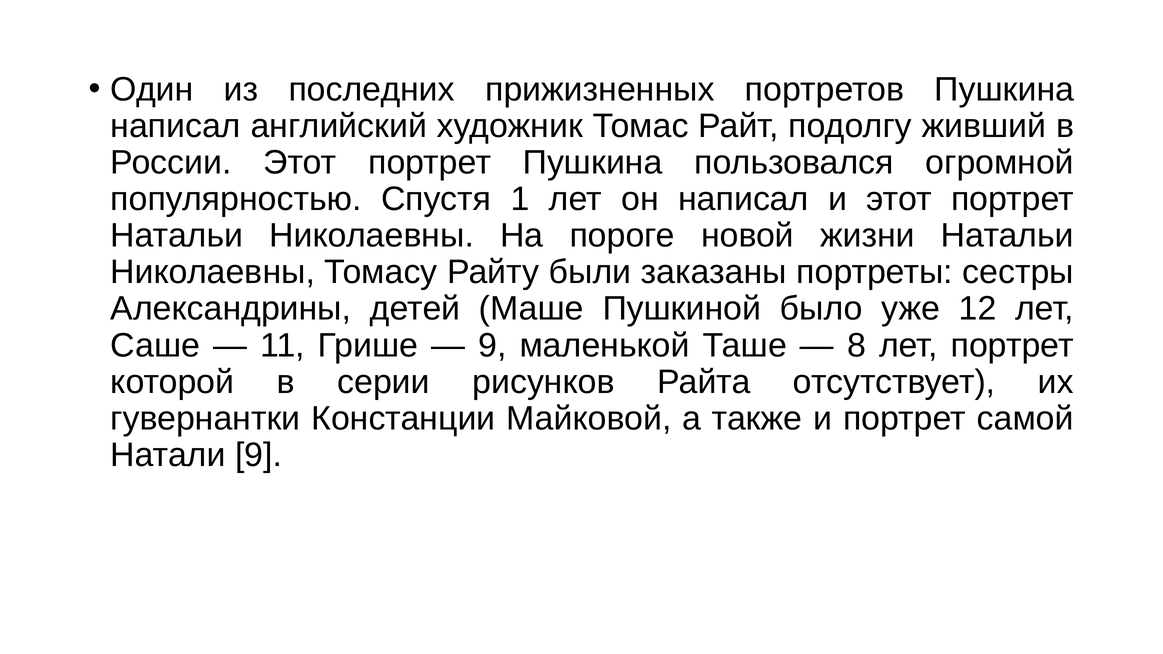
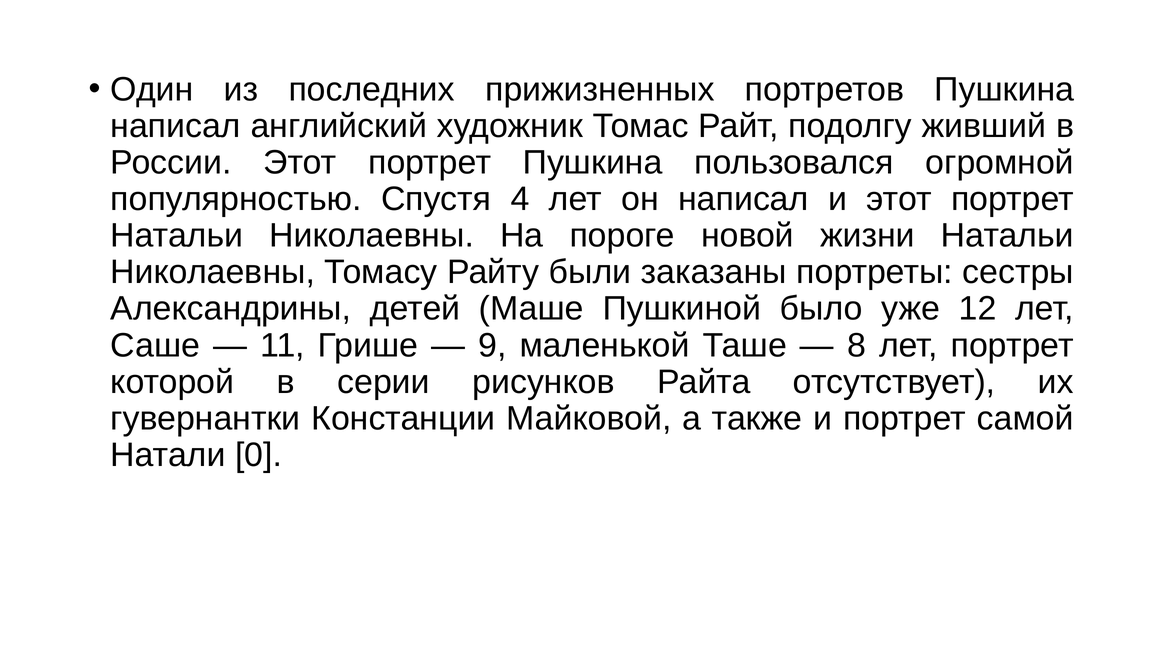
1: 1 -> 4
Натали 9: 9 -> 0
